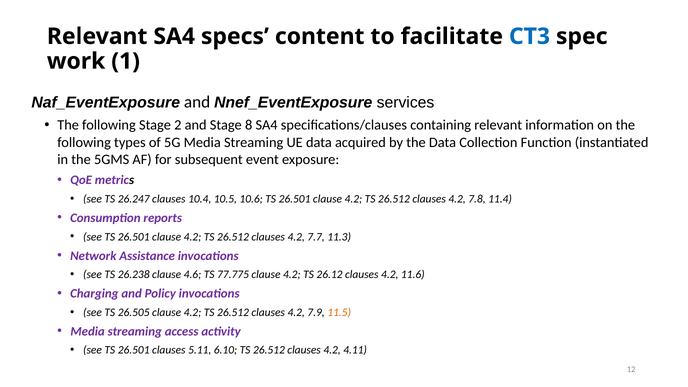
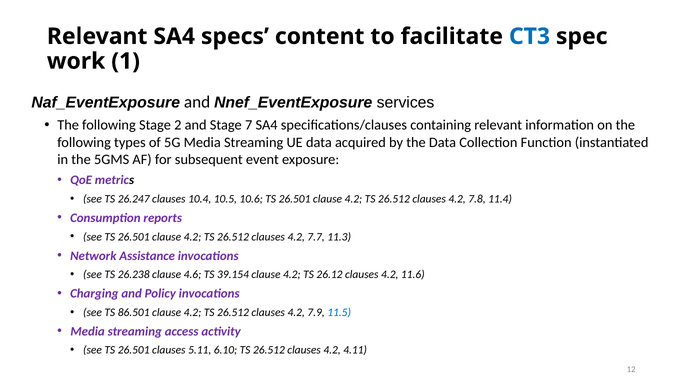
8: 8 -> 7
77.775: 77.775 -> 39.154
26.505: 26.505 -> 86.501
11.5 colour: orange -> blue
